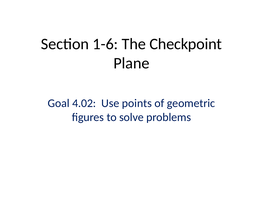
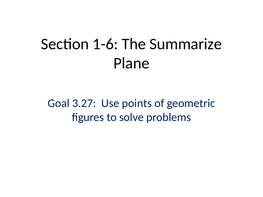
Checkpoint: Checkpoint -> Summarize
4.02: 4.02 -> 3.27
